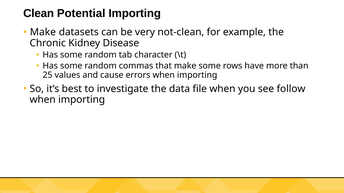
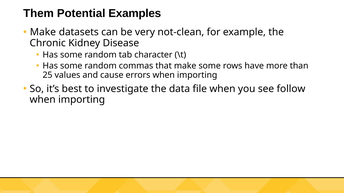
Clean: Clean -> Them
Potential Importing: Importing -> Examples
